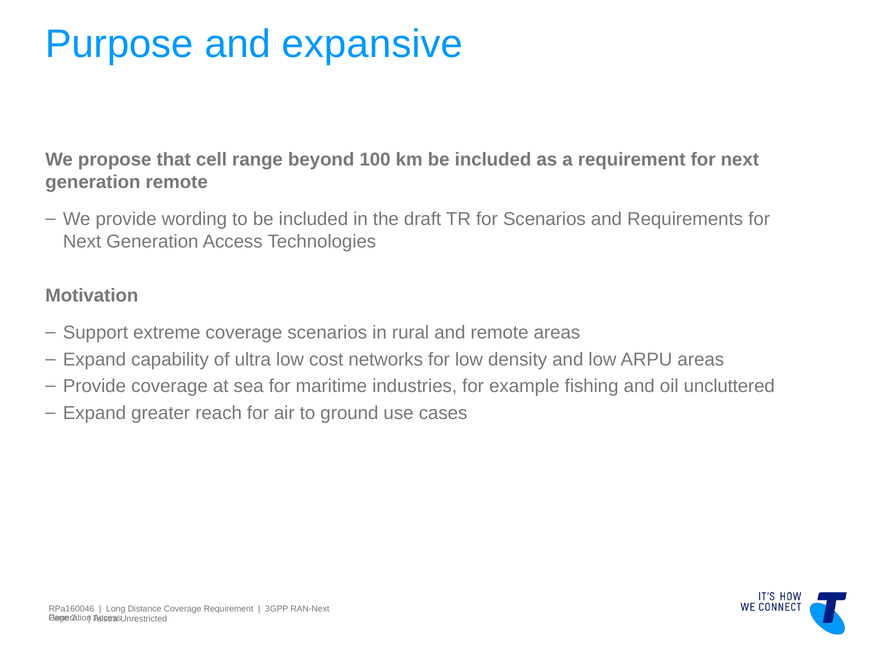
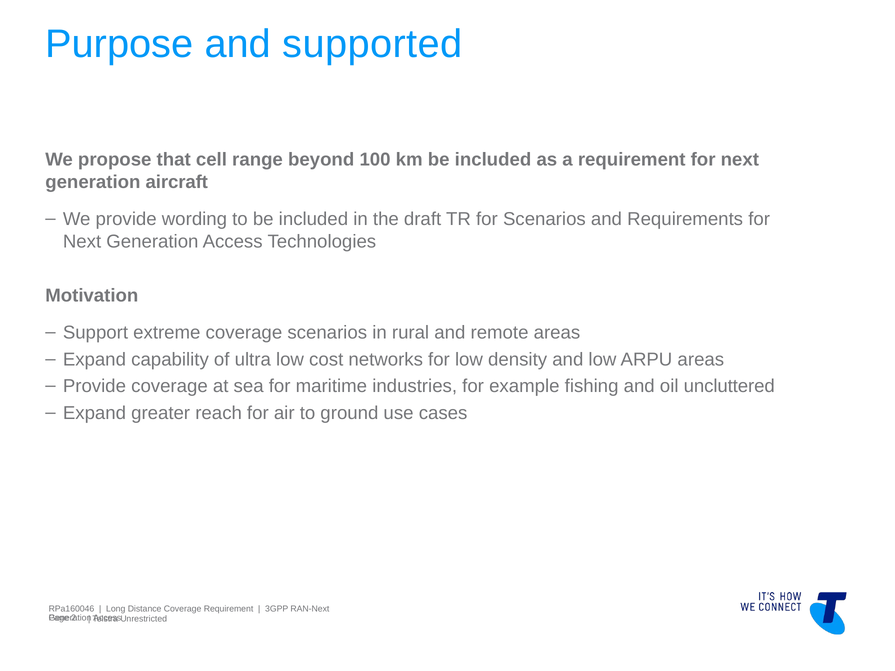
expansive: expansive -> supported
generation remote: remote -> aircraft
